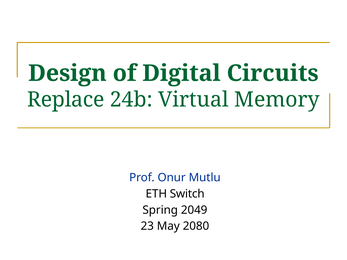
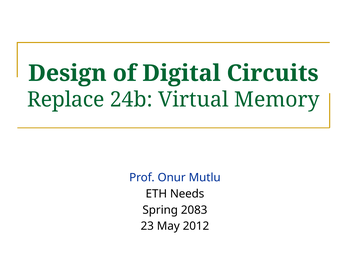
Switch: Switch -> Needs
2049: 2049 -> 2083
2080: 2080 -> 2012
